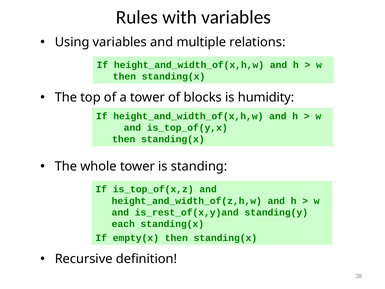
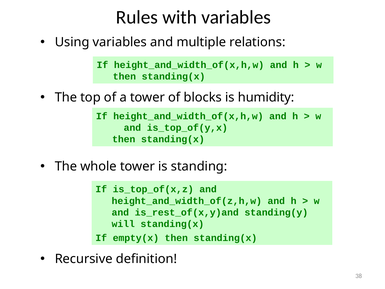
each: each -> will
